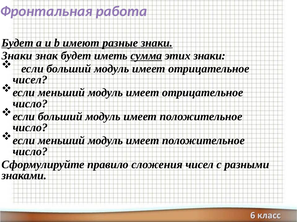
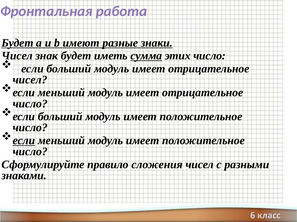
Знаки at (17, 56): Знаки -> Чисел
этих знаки: знаки -> число
если at (24, 141) underline: none -> present
